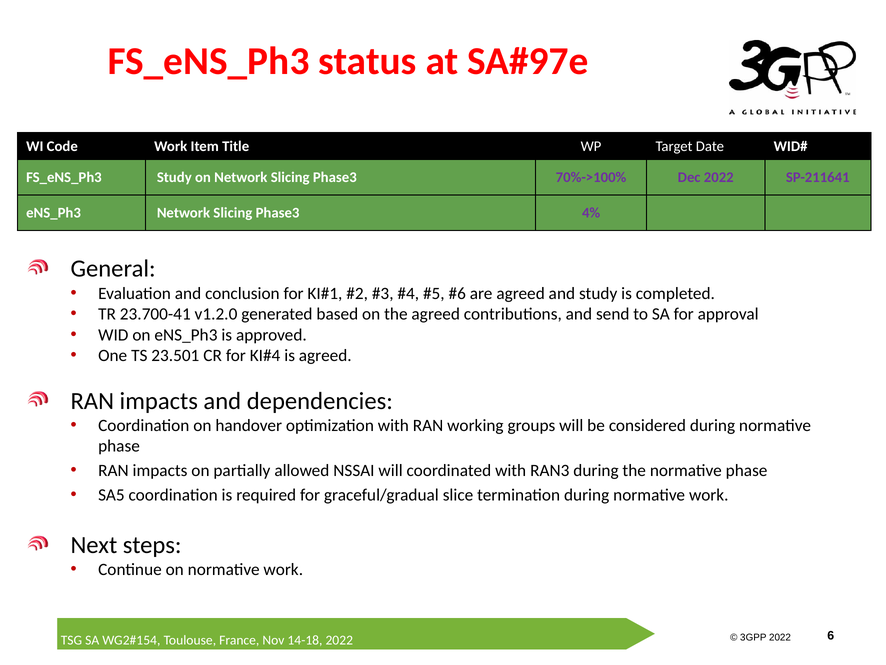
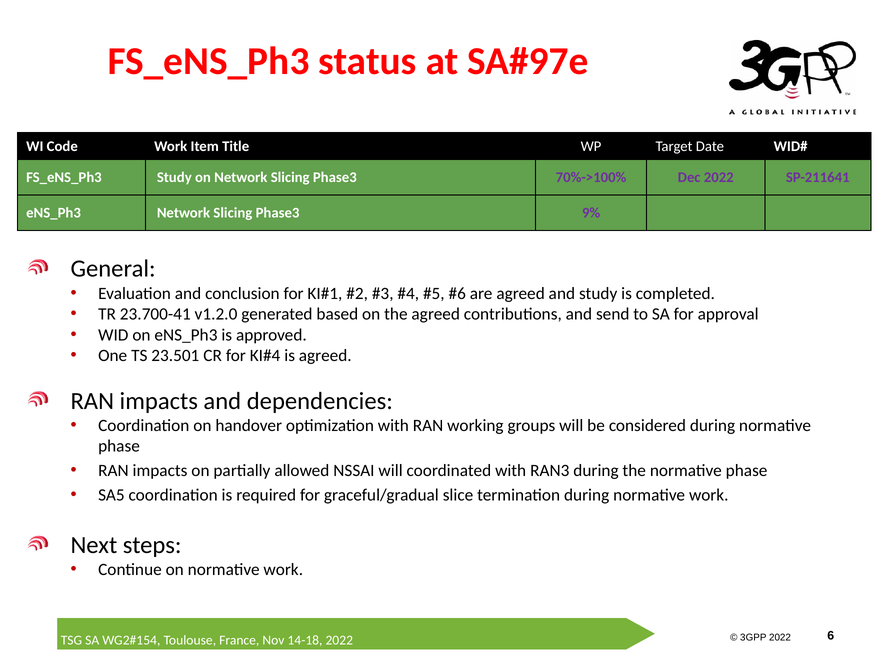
4%: 4% -> 9%
